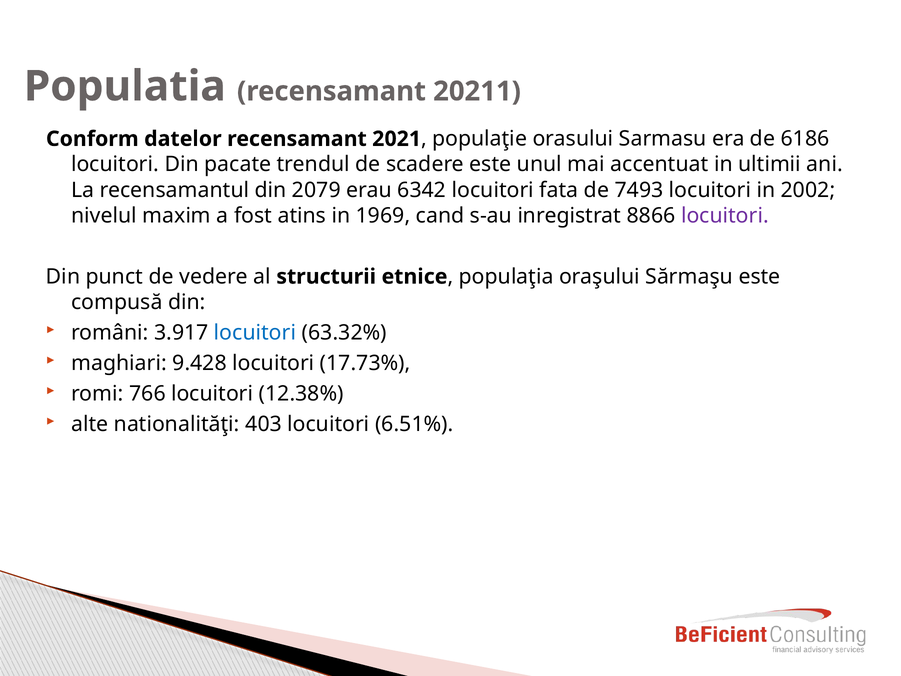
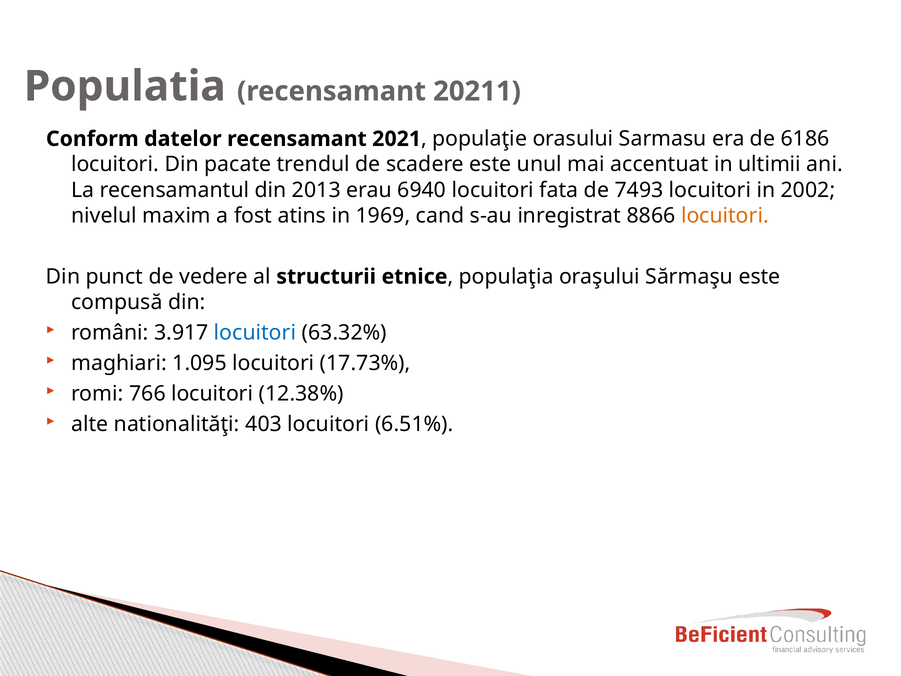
2079: 2079 -> 2013
6342: 6342 -> 6940
locuitori at (725, 215) colour: purple -> orange
9.428: 9.428 -> 1.095
